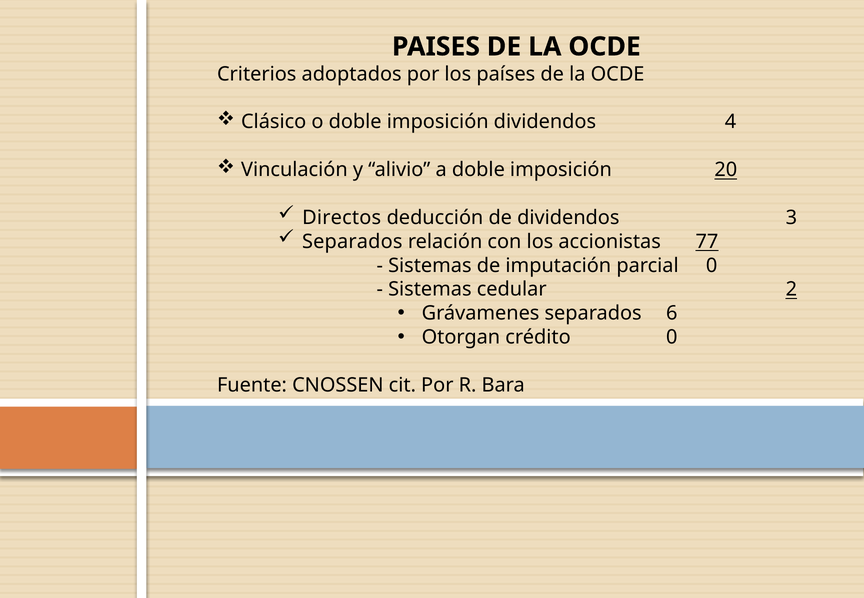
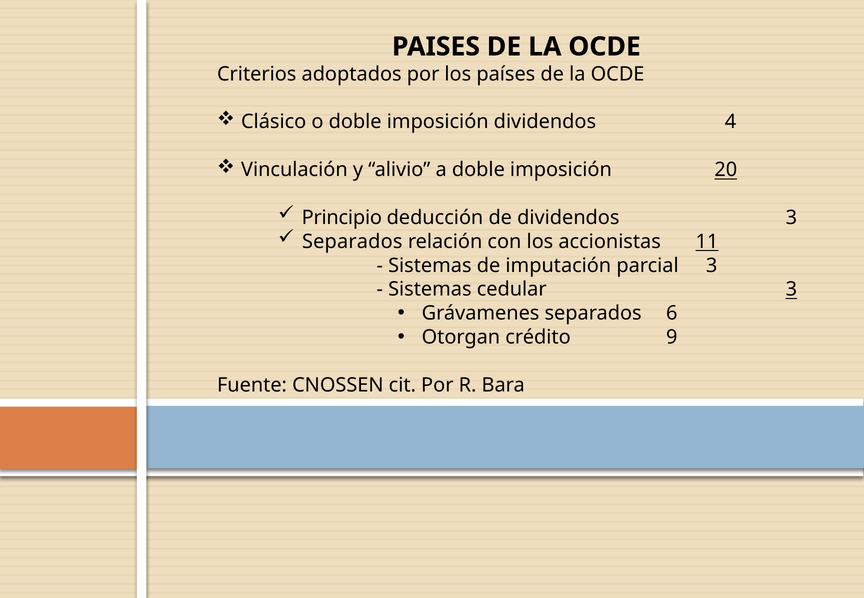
Directos: Directos -> Principio
77: 77 -> 11
parcial 0: 0 -> 3
cedular 2: 2 -> 3
crédito 0: 0 -> 9
